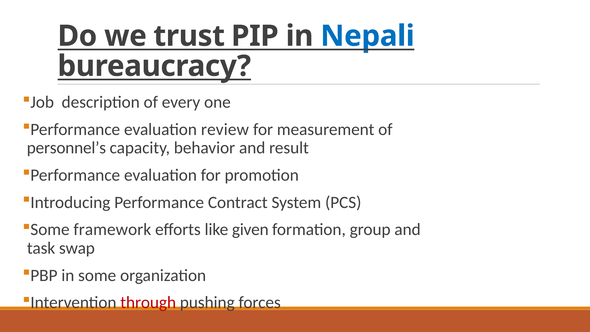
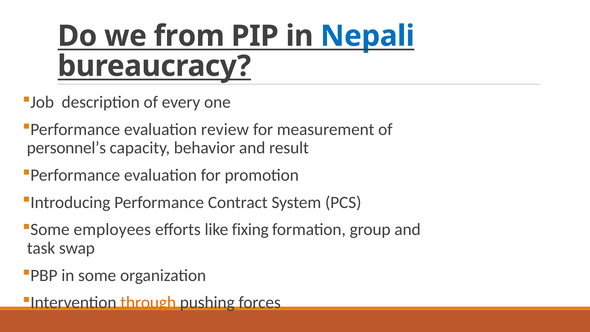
trust: trust -> from
framework: framework -> employees
given: given -> fixing
through colour: red -> orange
